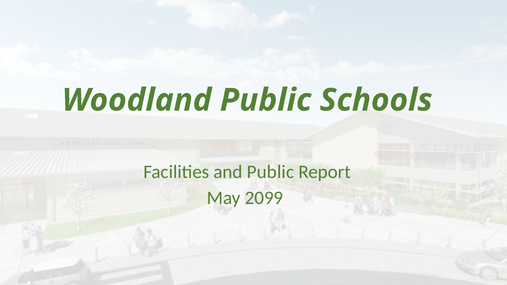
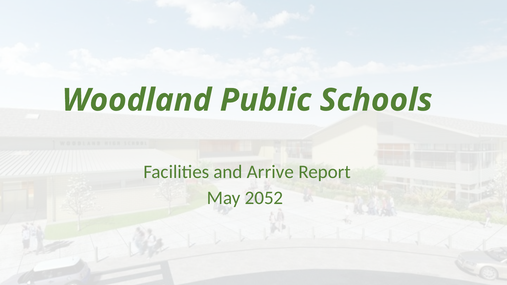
and Public: Public -> Arrive
2099: 2099 -> 2052
